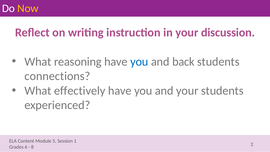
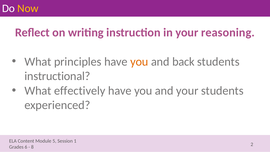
discussion: discussion -> reasoning
reasoning: reasoning -> principles
you at (139, 62) colour: blue -> orange
connections: connections -> instructional
